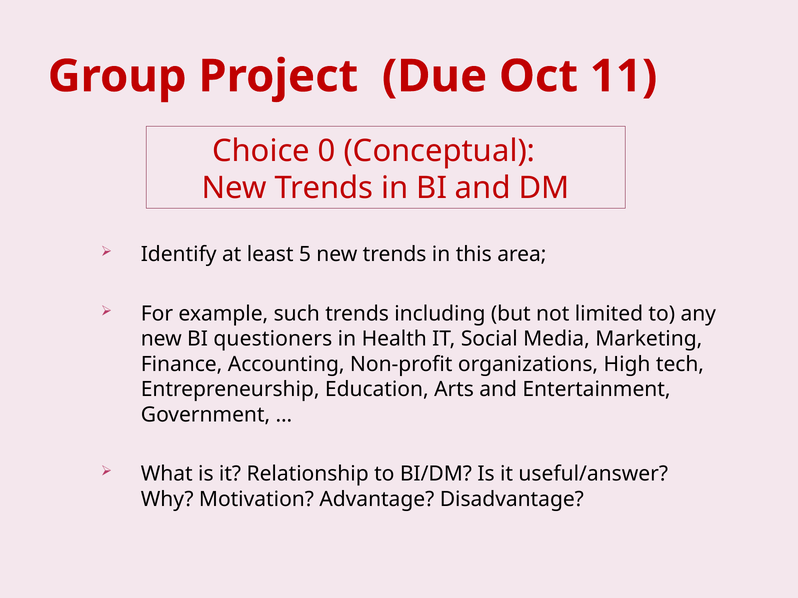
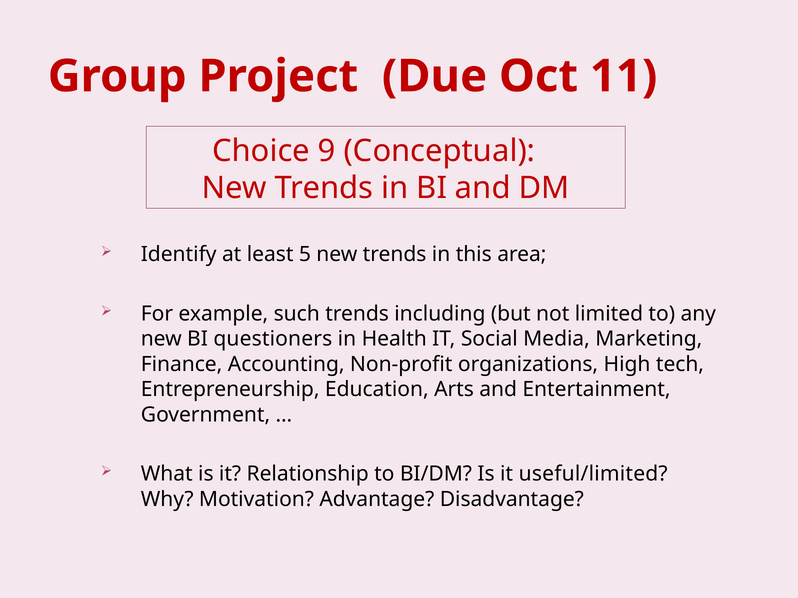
0: 0 -> 9
useful/answer: useful/answer -> useful/limited
